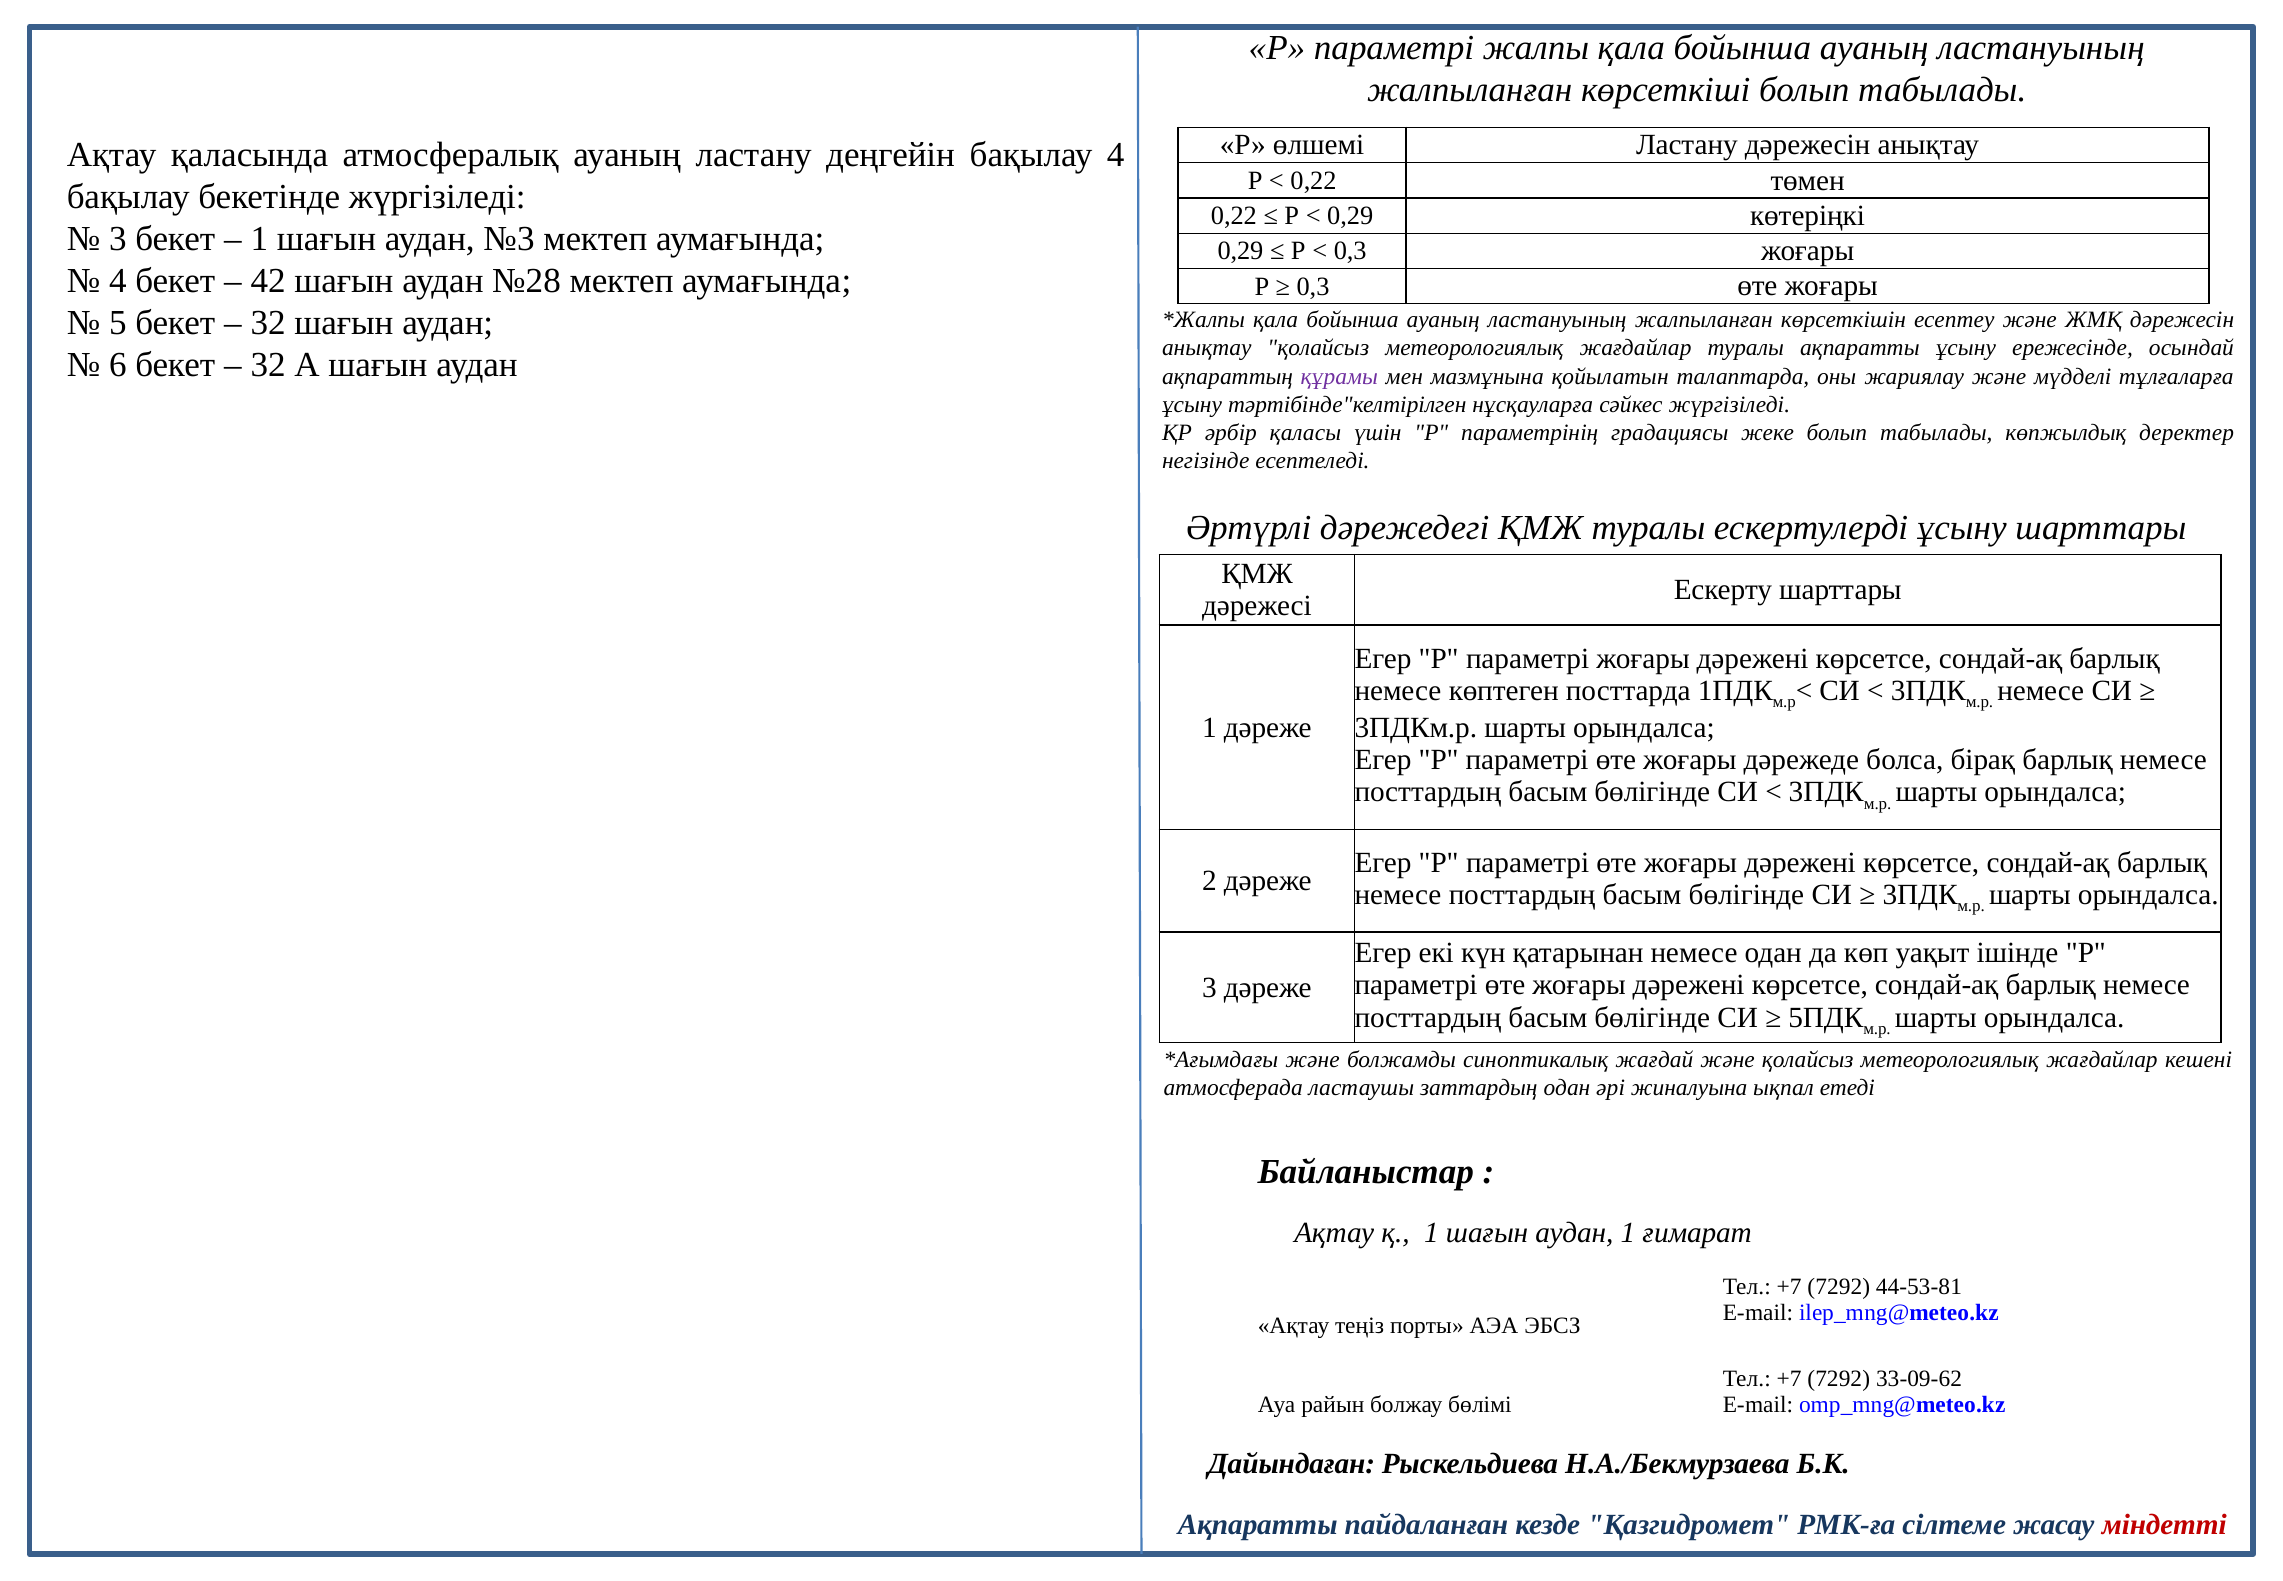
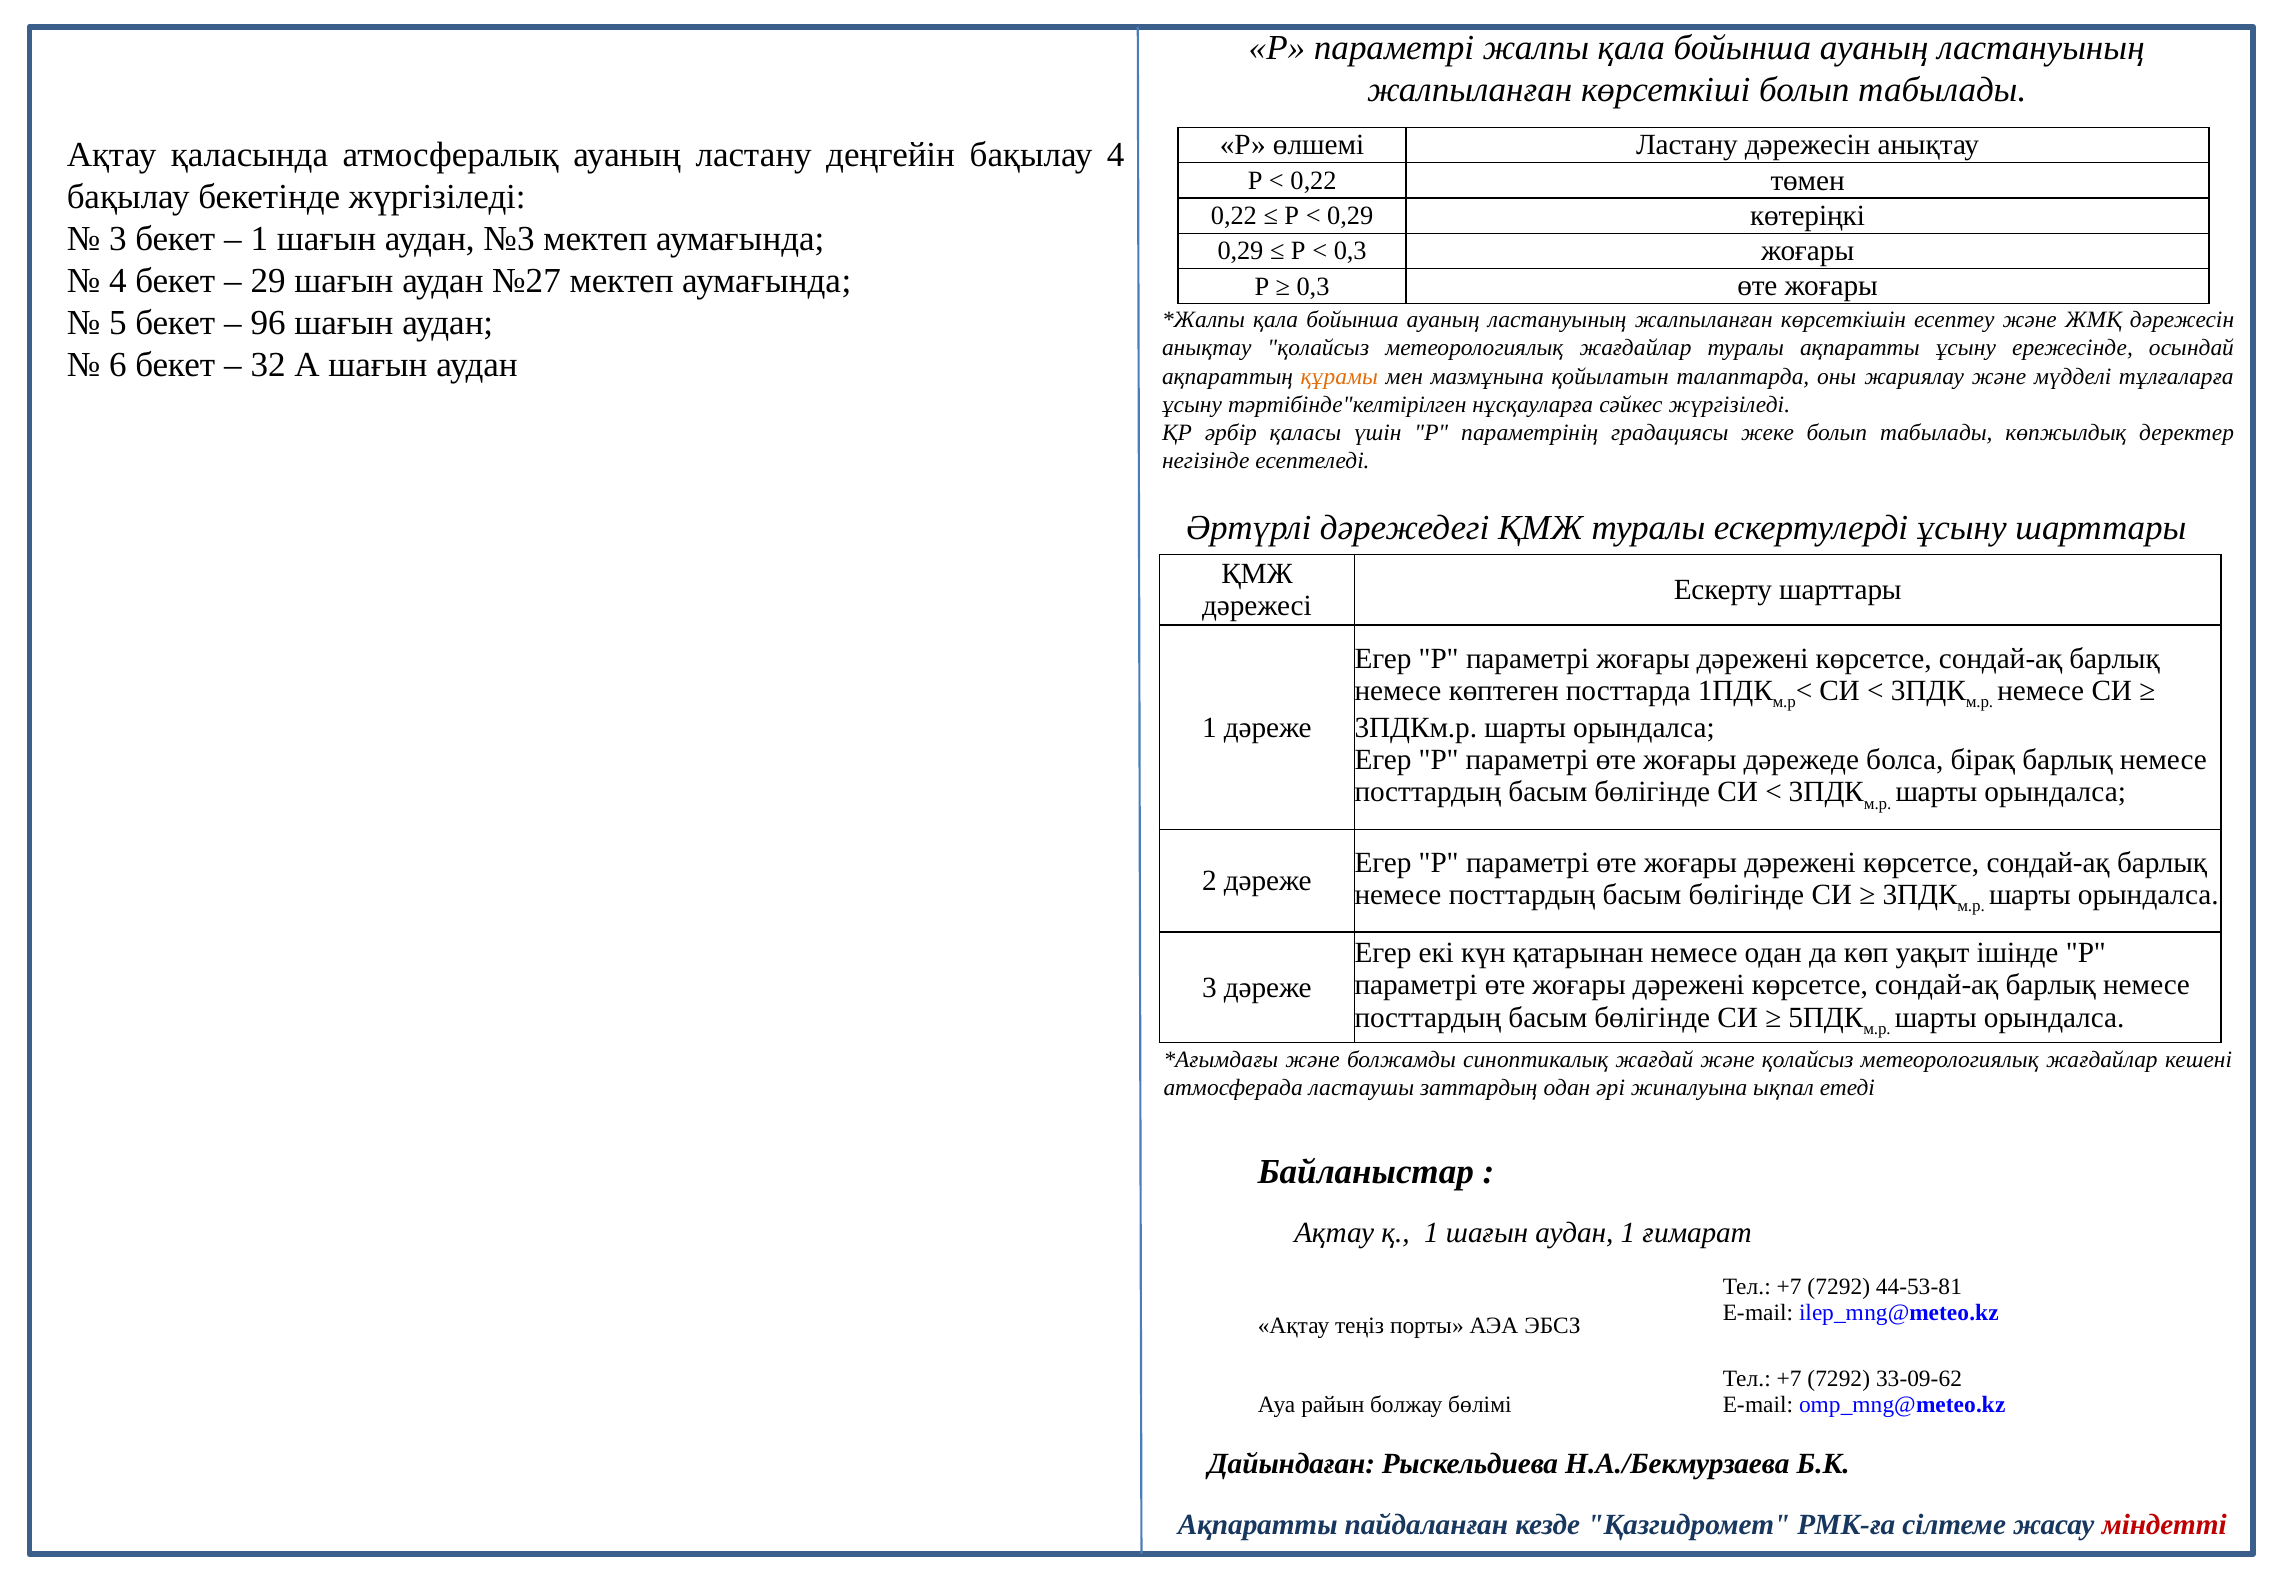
42: 42 -> 29
№28: №28 -> №27
32 at (268, 323): 32 -> 96
құрамы colour: purple -> orange
